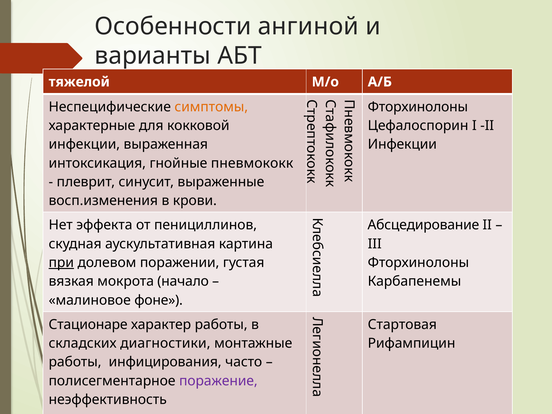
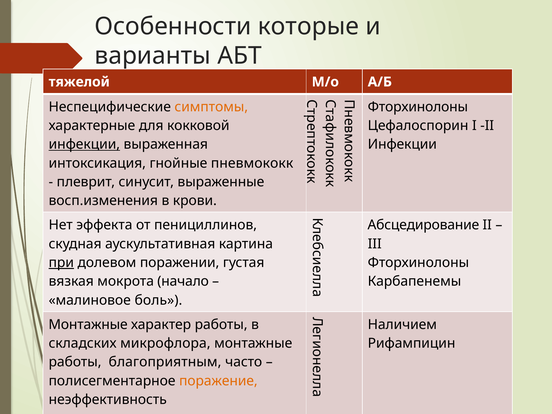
ангиной: ангиной -> которые
инфекции at (84, 144) underline: none -> present
фоне: фоне -> боль
Стационаре at (88, 324): Стационаре -> Монтажные
Стартовая: Стартовая -> Наличием
диагностики: диагностики -> микрофлора
инфицирования: инфицирования -> благоприятным
поражение colour: purple -> orange
